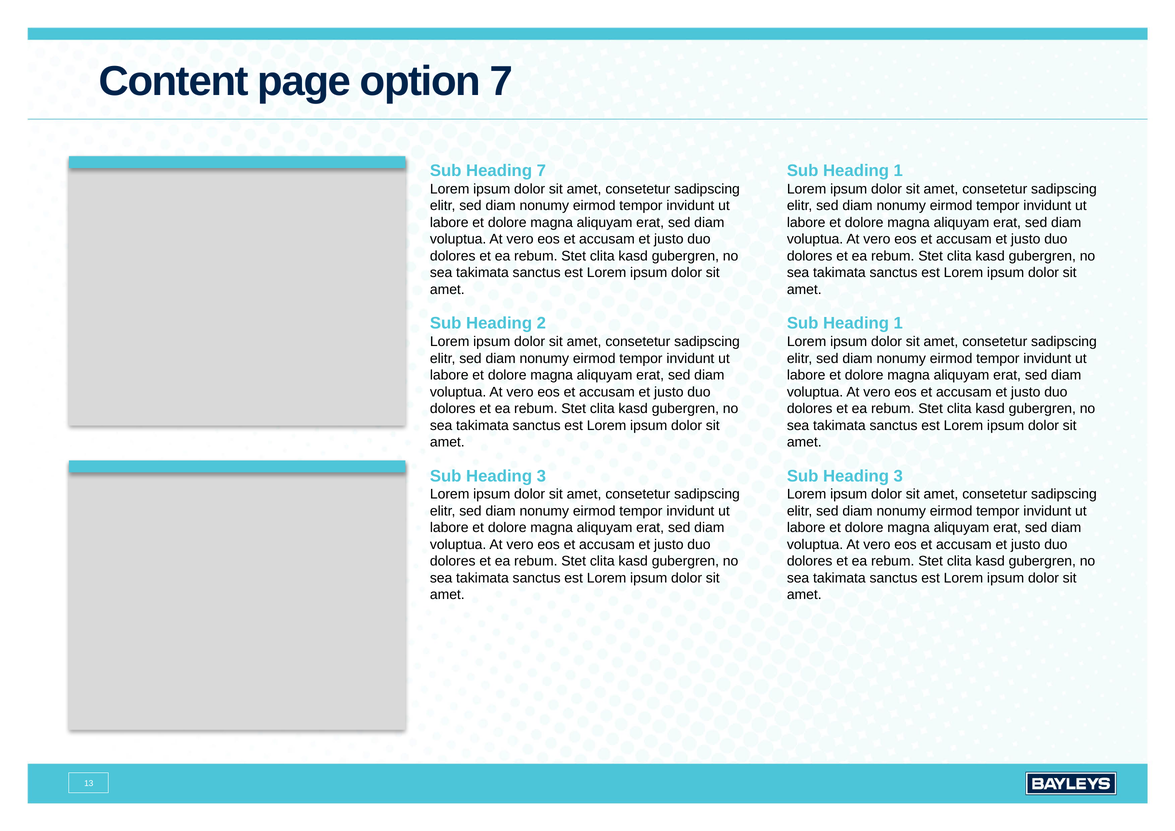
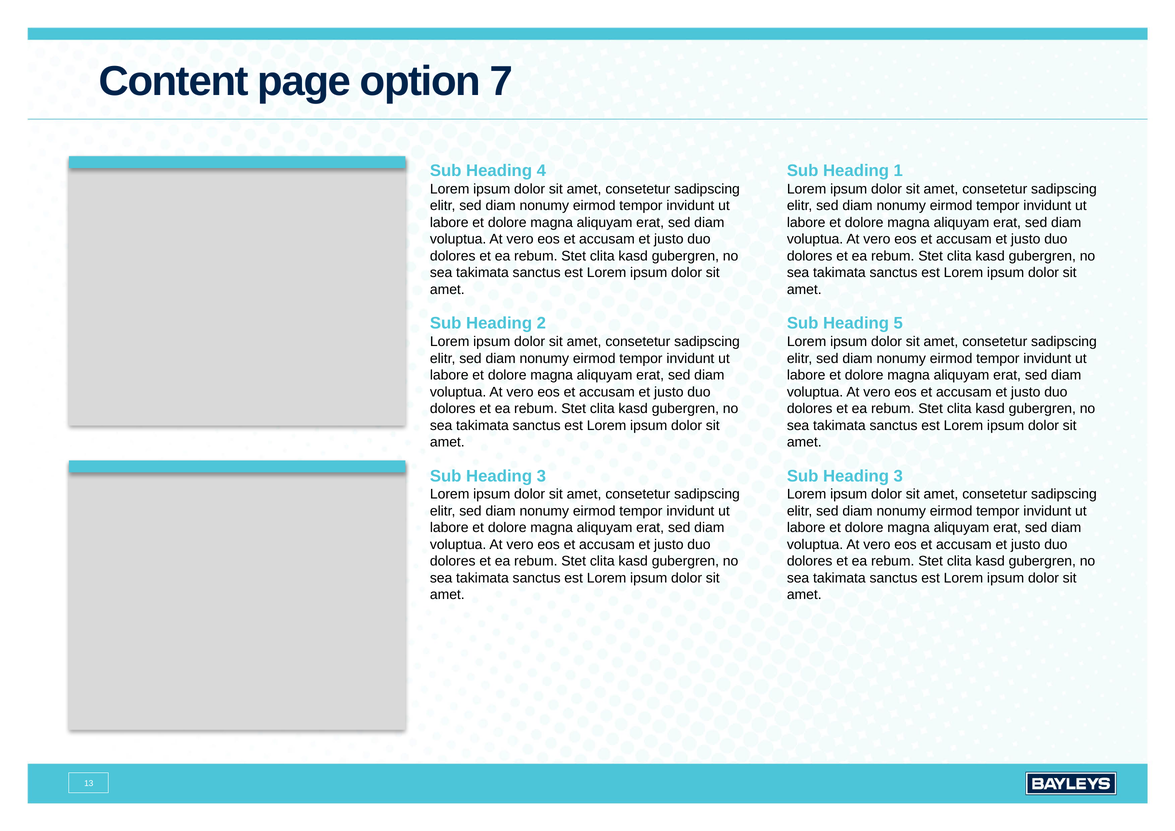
Heading 7: 7 -> 4
1 at (898, 324): 1 -> 5
